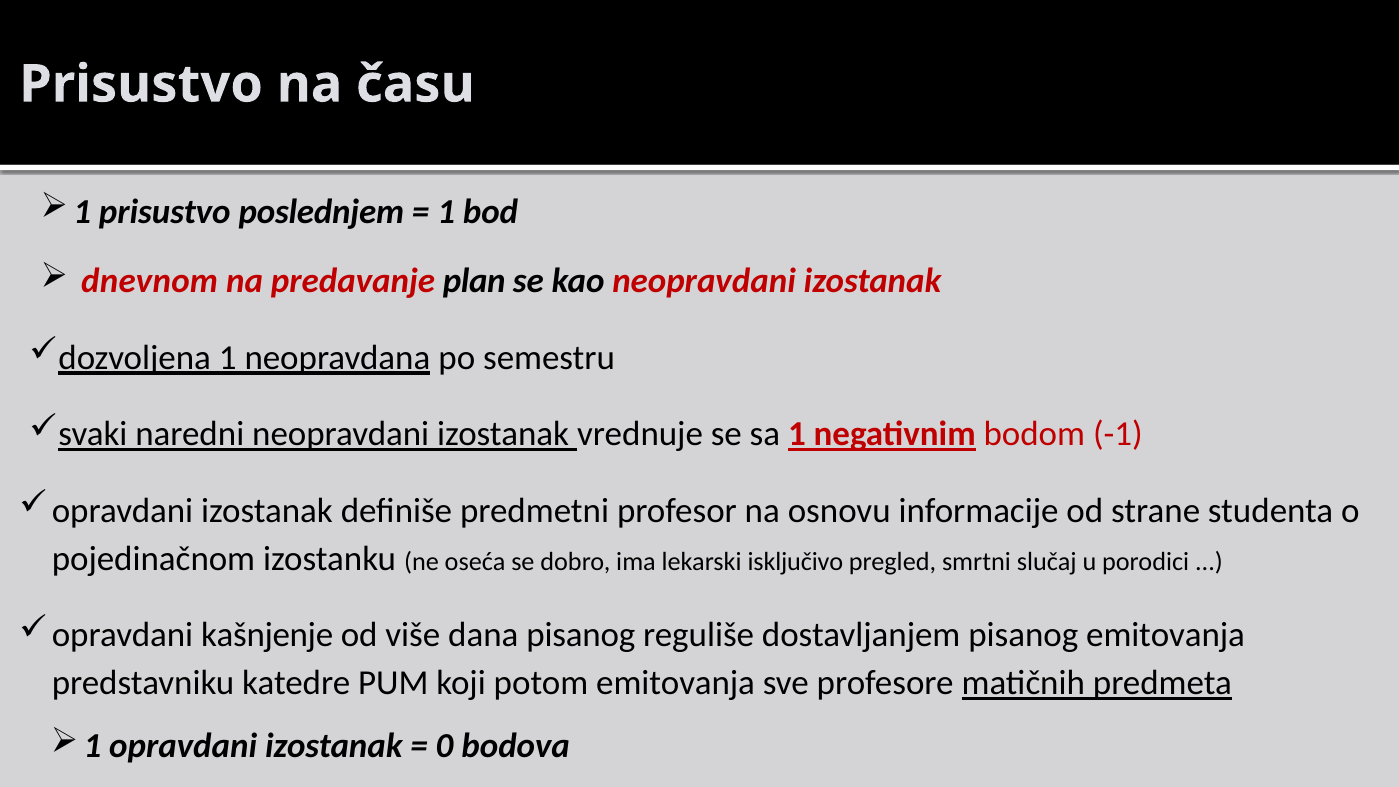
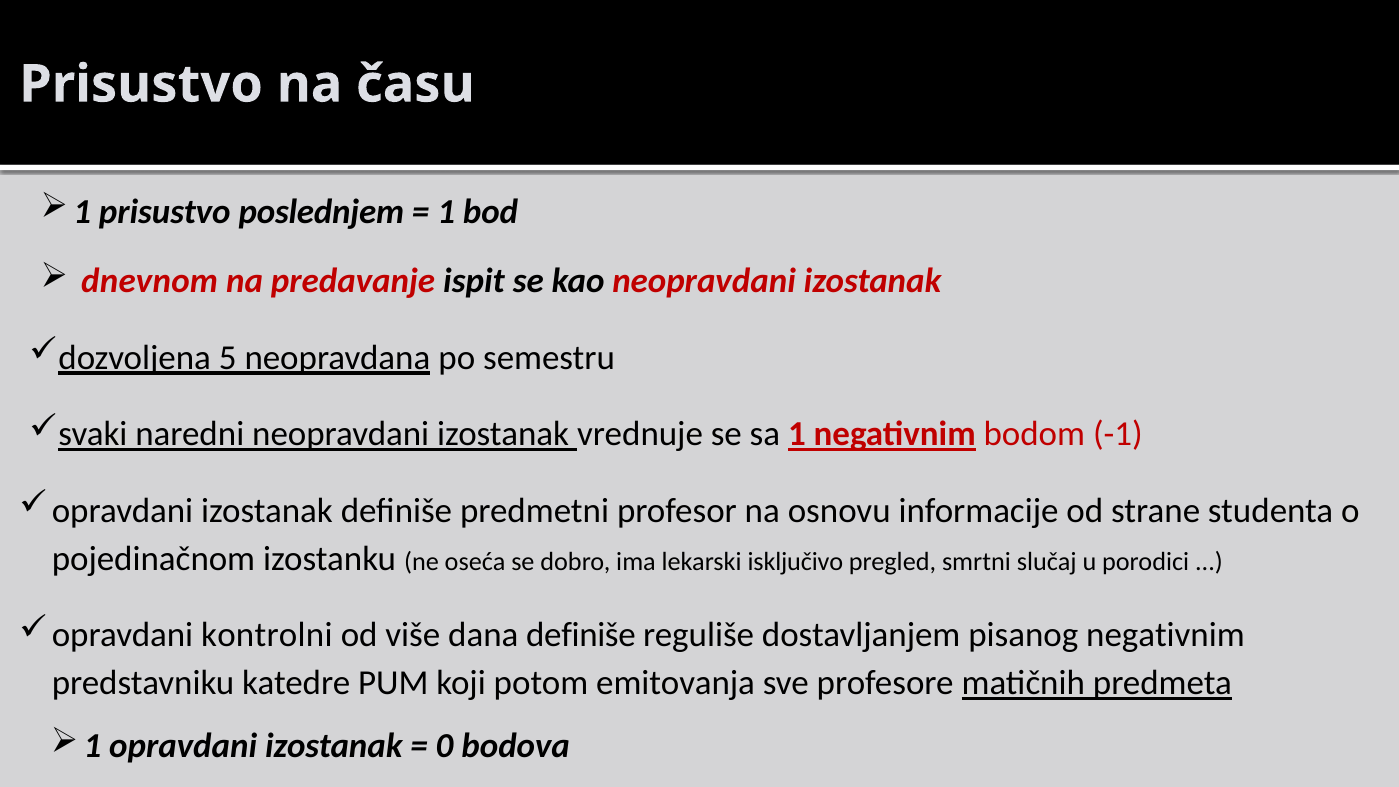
plan: plan -> ispit
dozvoljena 1: 1 -> 5
kašnjenje: kašnjenje -> kontrolni
dana pisanog: pisanog -> definiše
pisanog emitovanja: emitovanja -> negativnim
